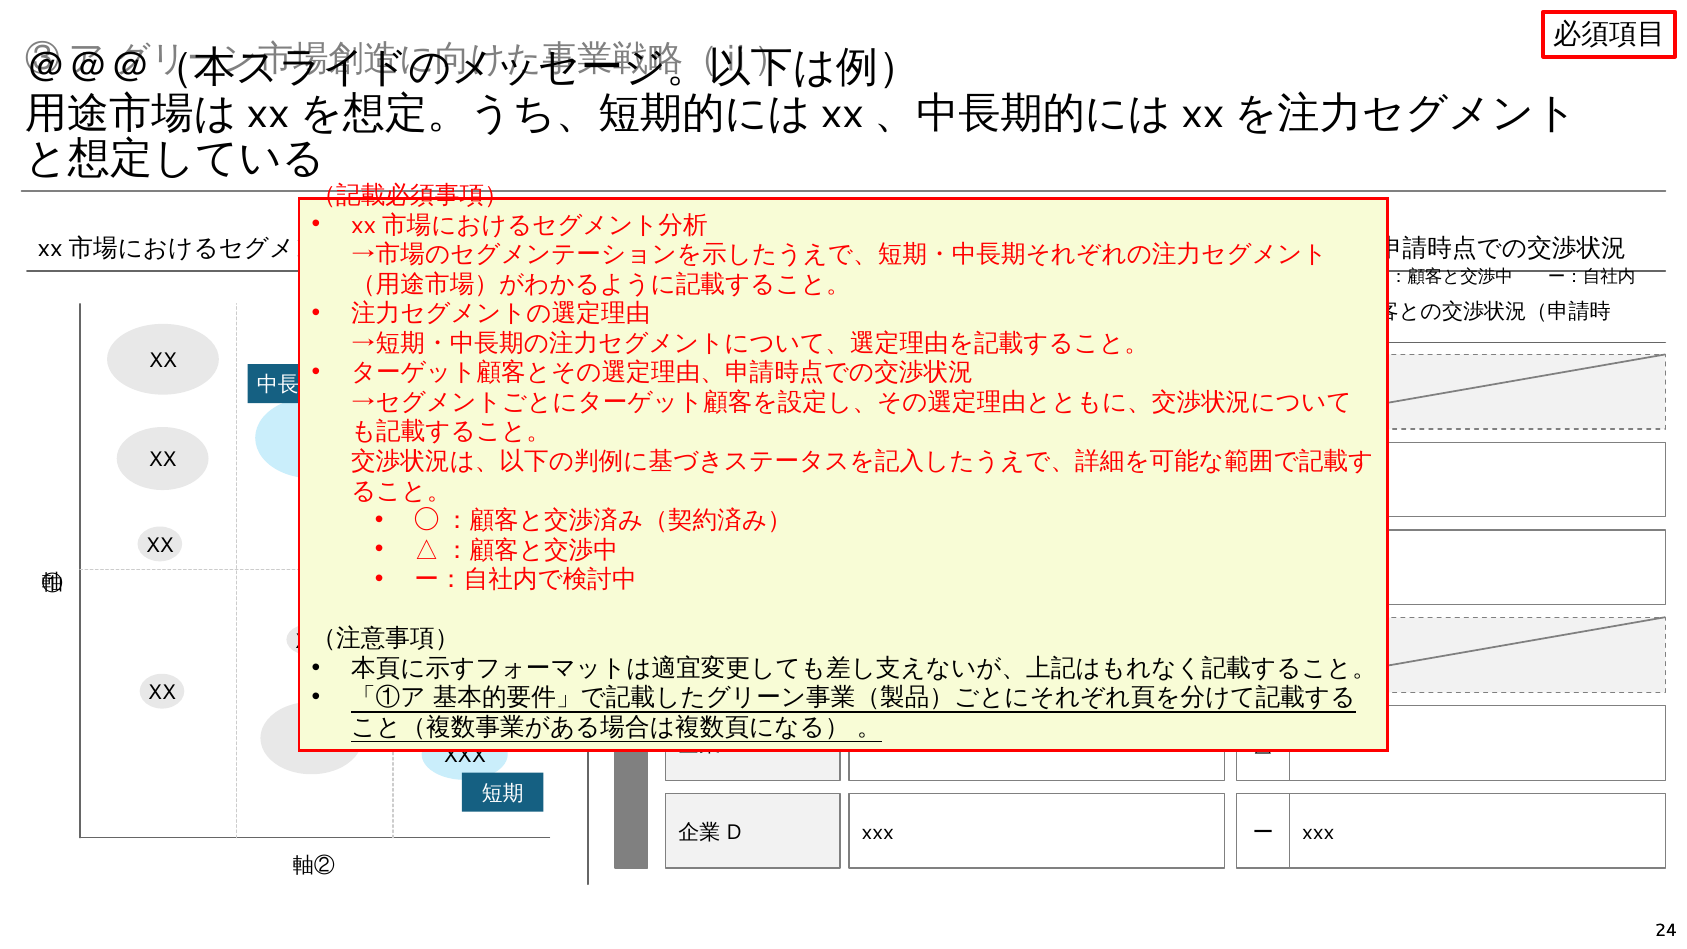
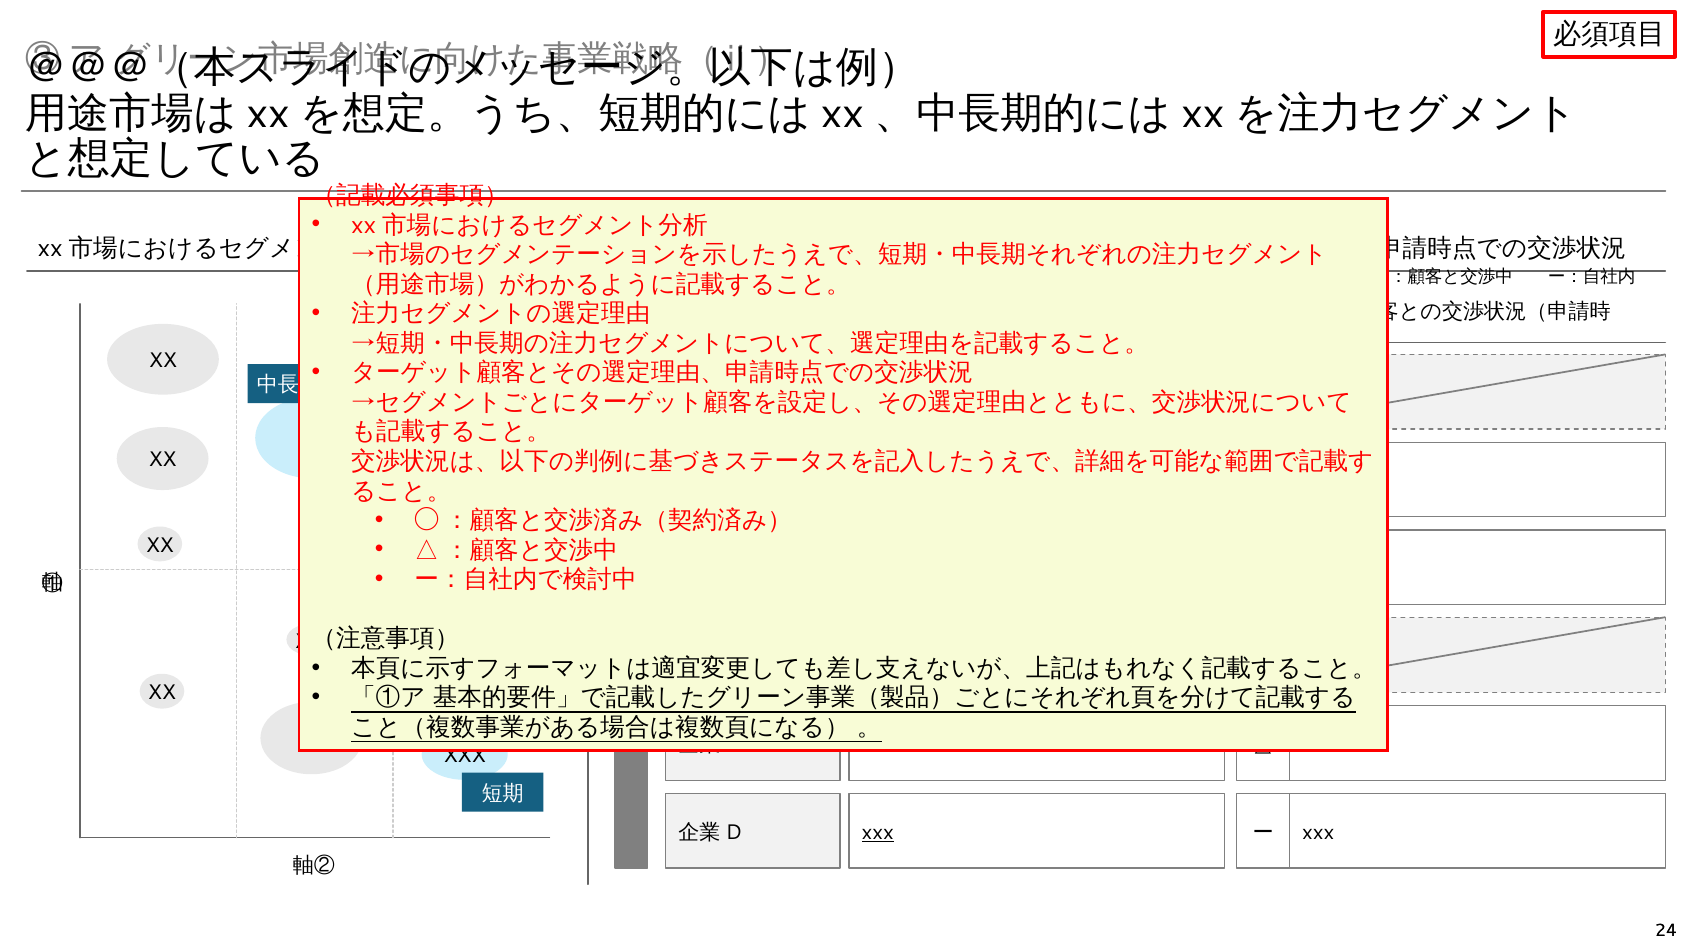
xxx at (878, 832) underline: none -> present
